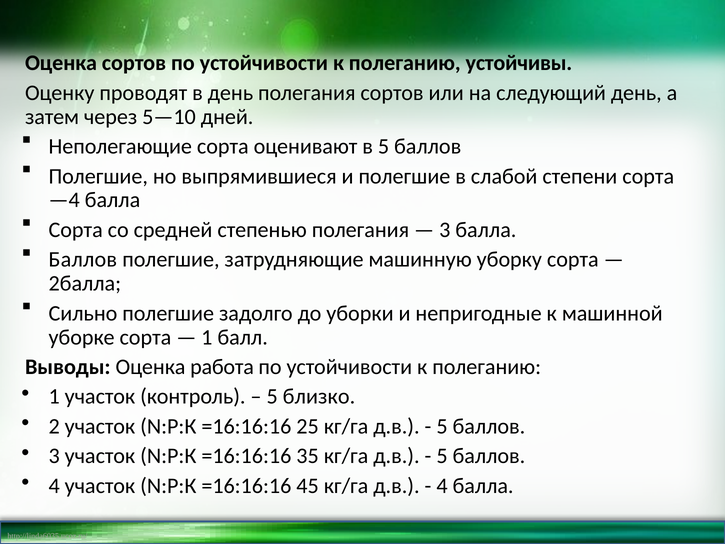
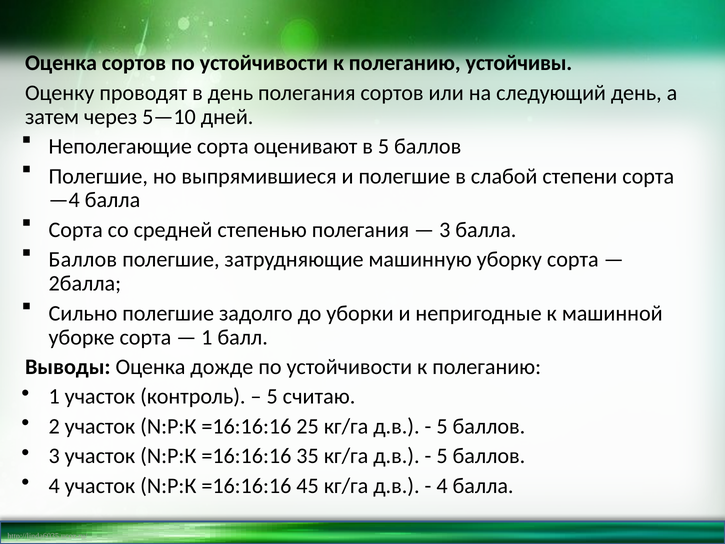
работа: работа -> дожде
близко: близко -> считаю
